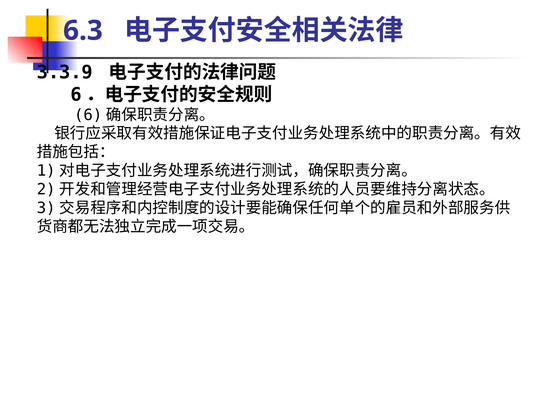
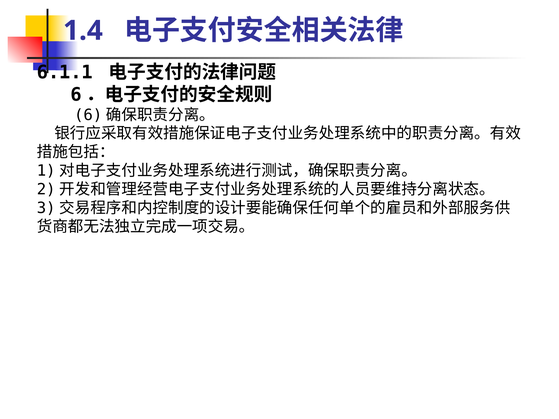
6.3: 6.3 -> 1.4
3.3.9: 3.3.9 -> 6.1.1
